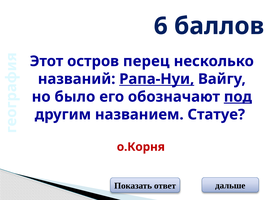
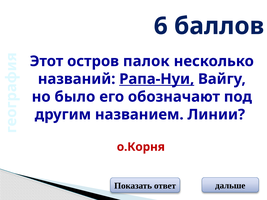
перец: перец -> палок
под underline: present -> none
Статуе: Статуе -> Линии
